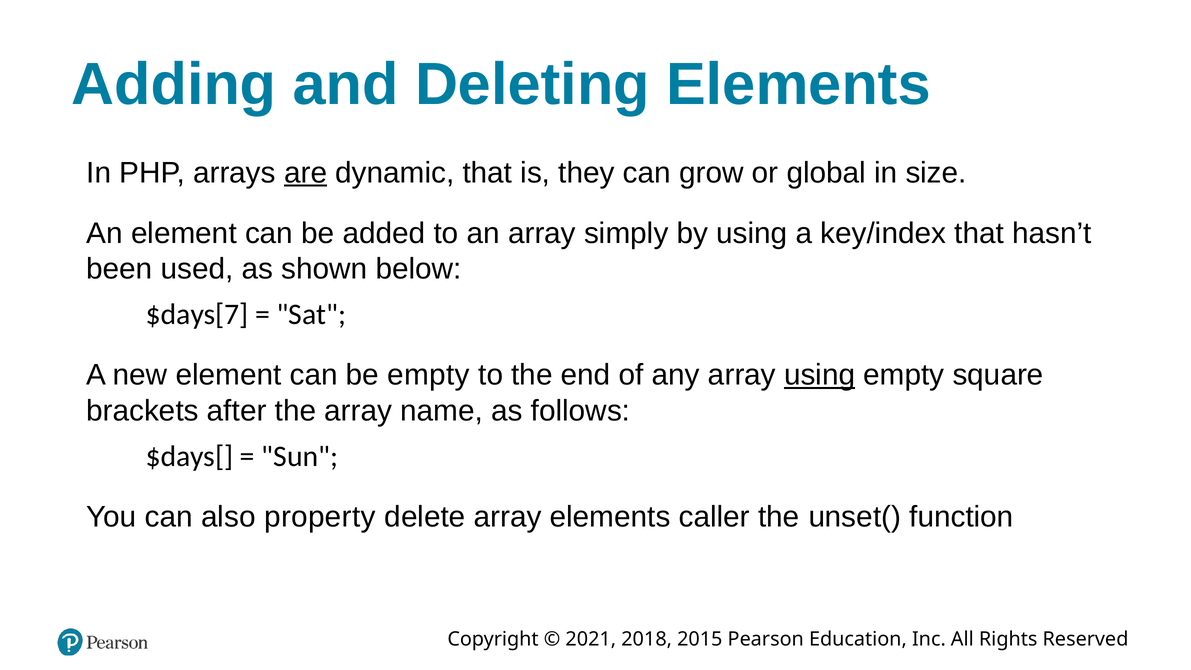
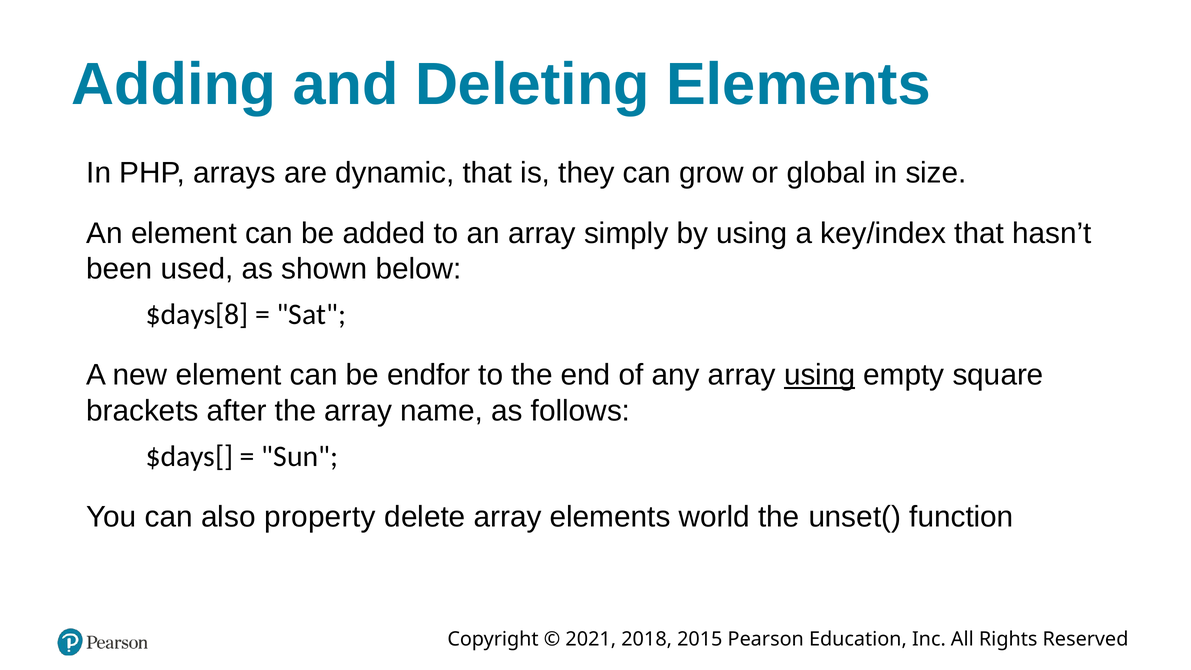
are underline: present -> none
$days[7: $days[7 -> $days[8
be empty: empty -> endfor
caller: caller -> world
